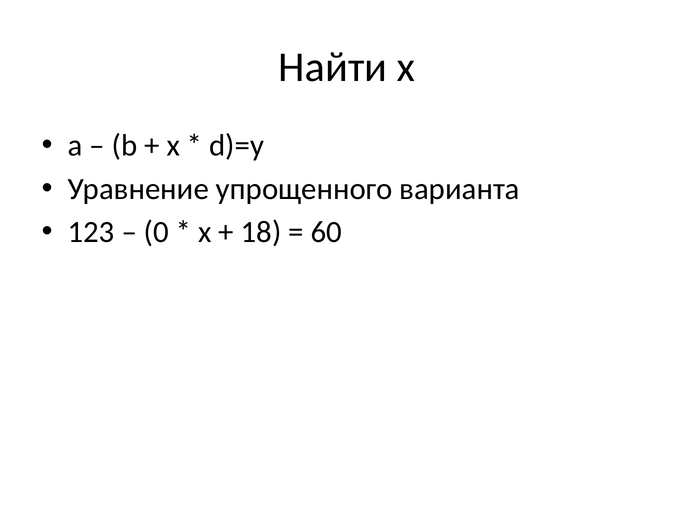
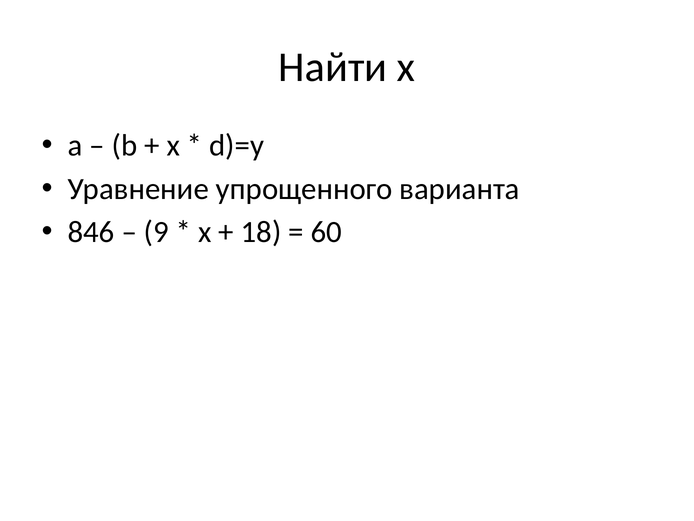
123: 123 -> 846
0: 0 -> 9
